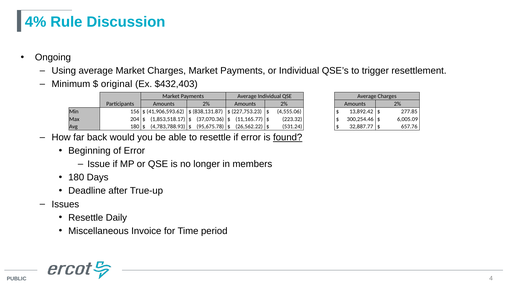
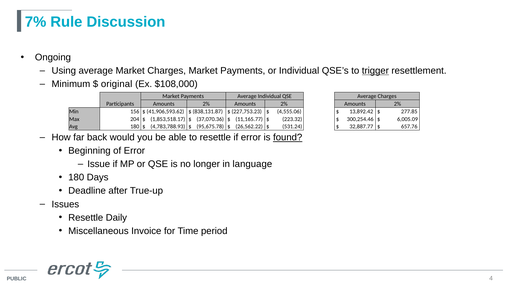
4%: 4% -> 7%
trigger underline: none -> present
$432,403: $432,403 -> $108,000
members: members -> language
